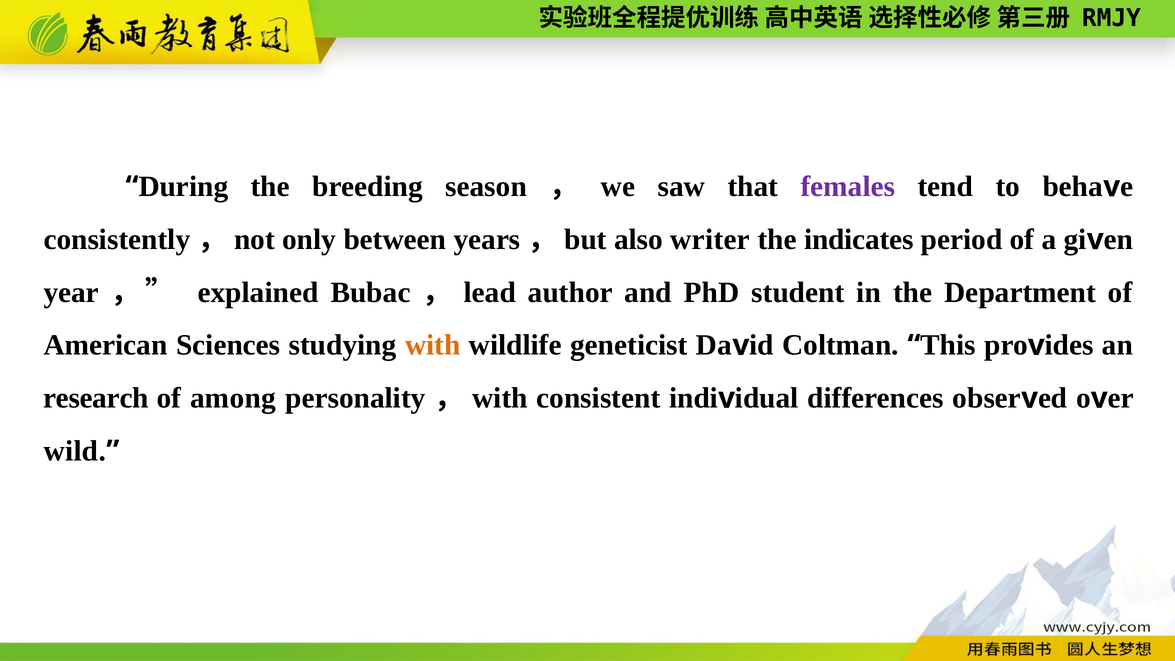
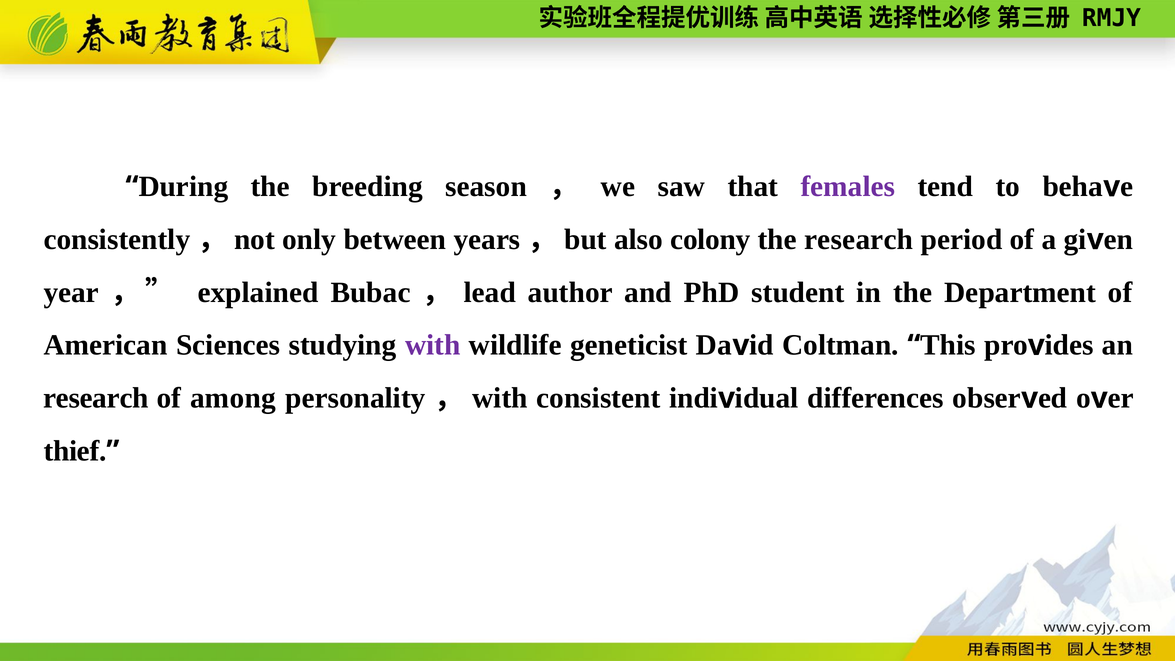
writer: writer -> colony
the indicates: indicates -> research
with at (433, 345) colour: orange -> purple
wild: wild -> thief
